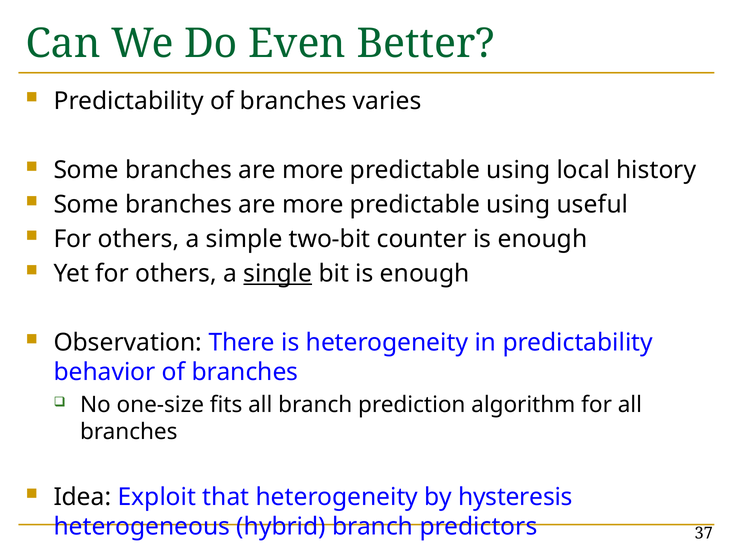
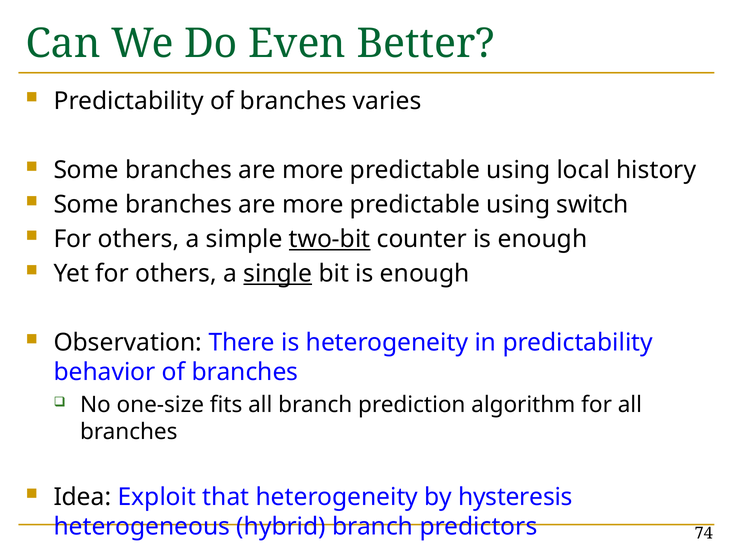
useful: useful -> switch
two-bit underline: none -> present
37: 37 -> 74
